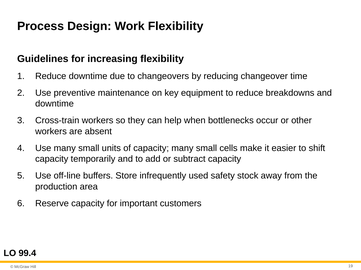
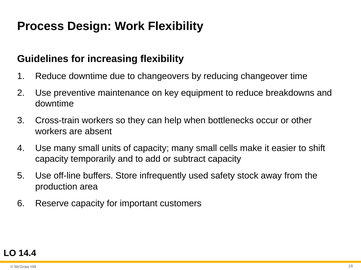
99.4: 99.4 -> 14.4
